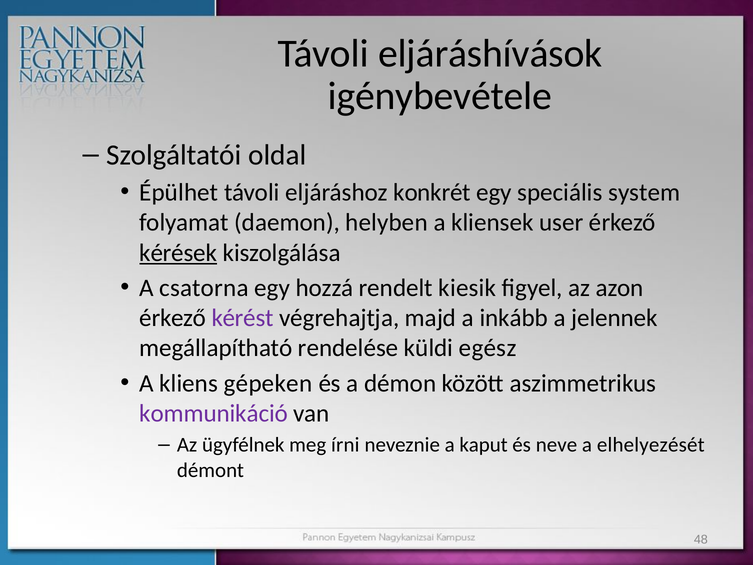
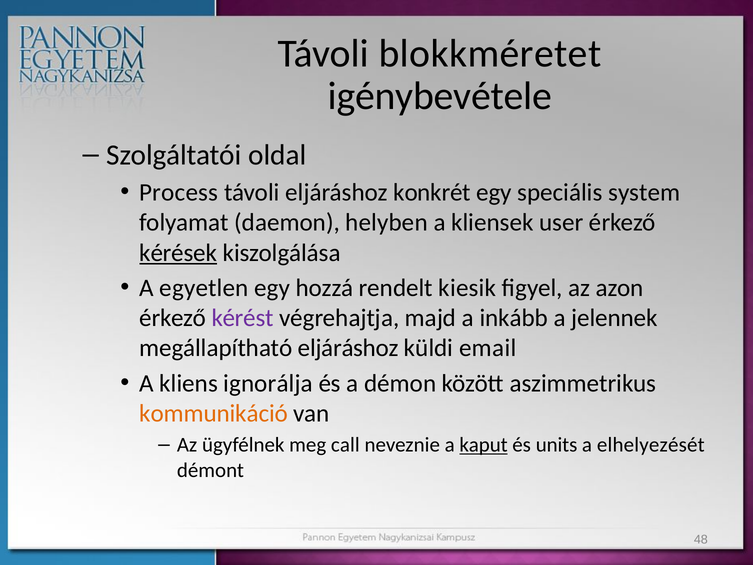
eljáráshívások: eljáráshívások -> blokkméretet
Épülhet: Épülhet -> Process
csatorna: csatorna -> egyetlen
megállapítható rendelése: rendelése -> eljáráshoz
egész: egész -> email
gépeken: gépeken -> ignorálja
kommunikáció colour: purple -> orange
írni: írni -> call
kaput underline: none -> present
neve: neve -> units
